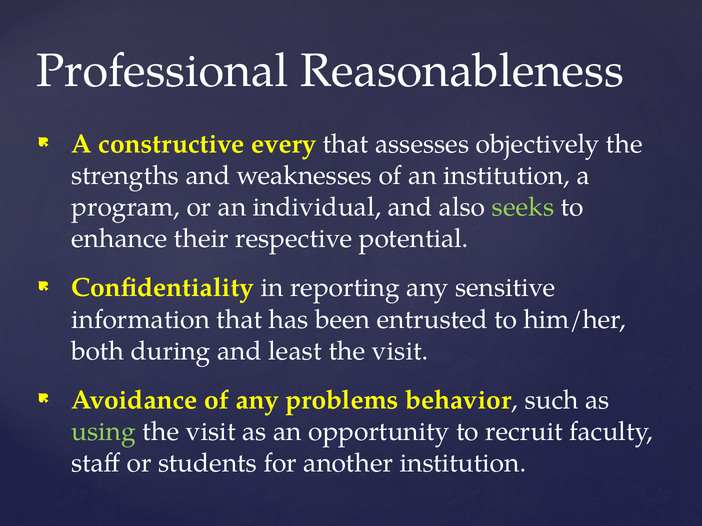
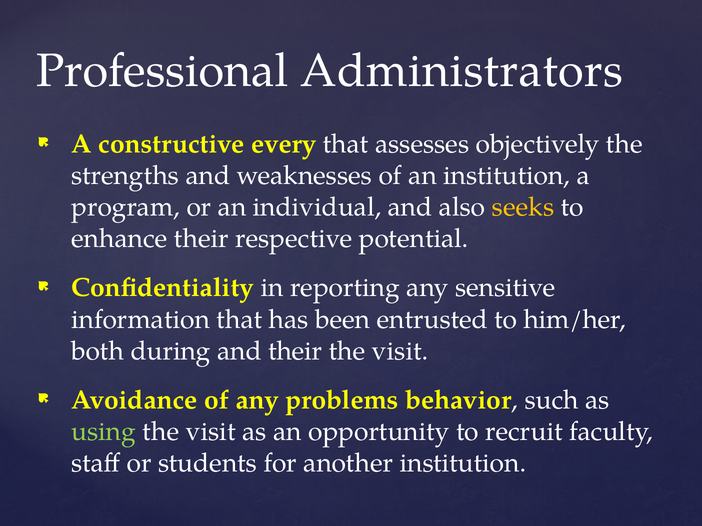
Reasonableness: Reasonableness -> Administrators
seeks colour: light green -> yellow
and least: least -> their
